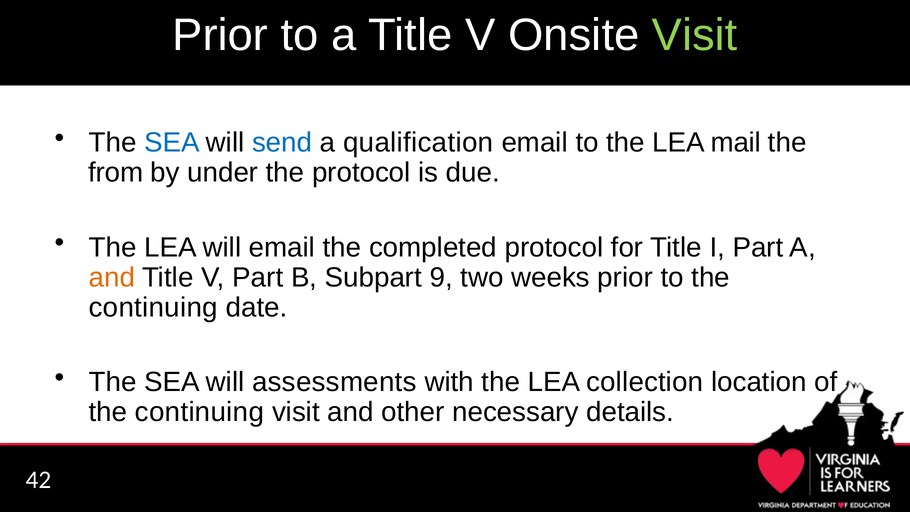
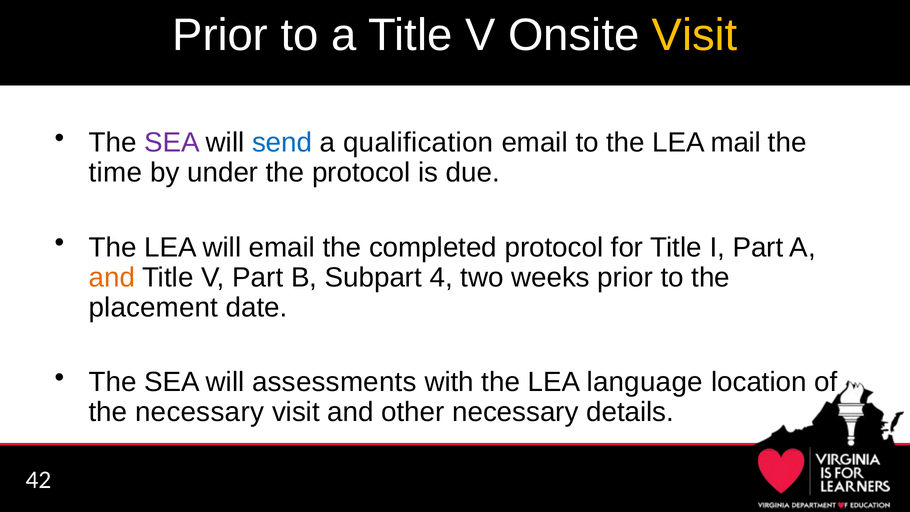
Visit at (695, 35) colour: light green -> yellow
SEA at (172, 143) colour: blue -> purple
from: from -> time
9: 9 -> 4
continuing at (153, 307): continuing -> placement
collection: collection -> language
continuing at (199, 412): continuing -> necessary
